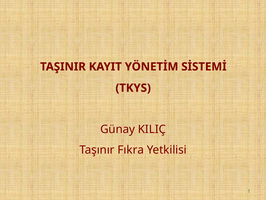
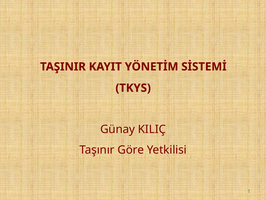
Fıkra: Fıkra -> Göre
